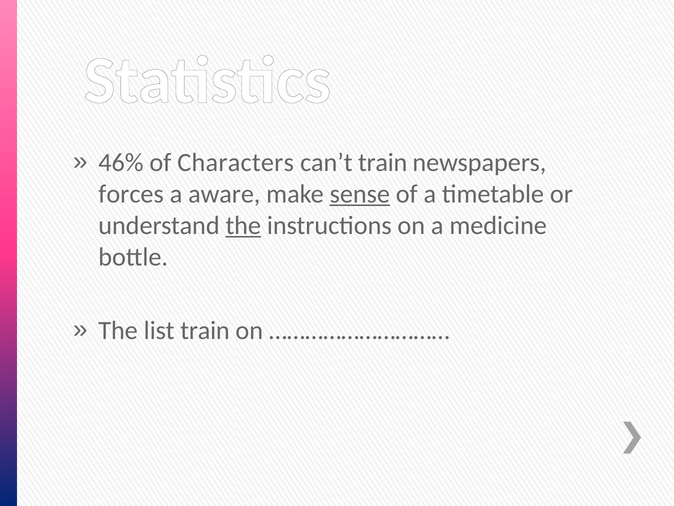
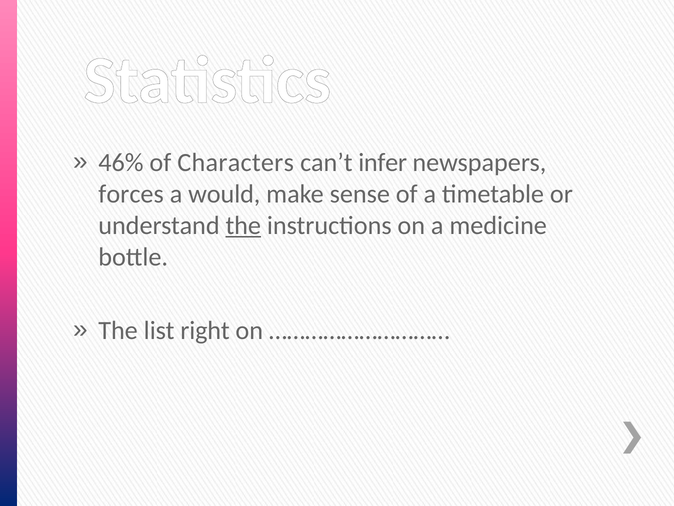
can’t train: train -> infer
aware: aware -> would
sense underline: present -> none
list train: train -> right
